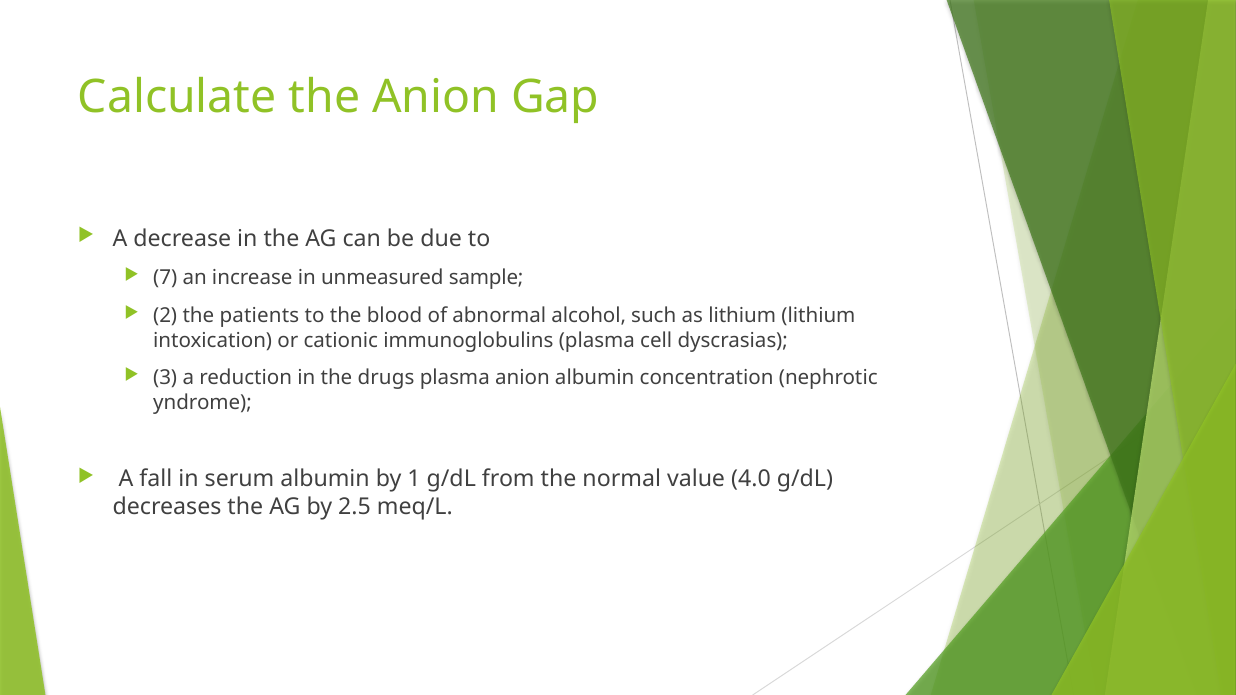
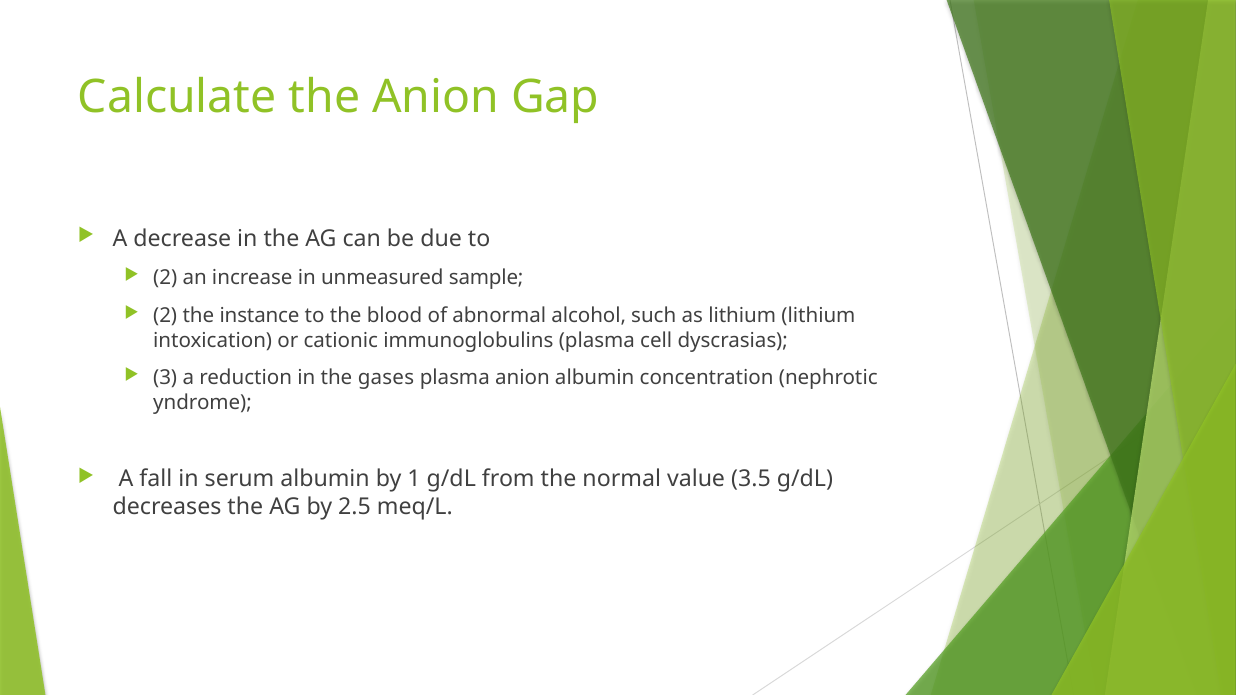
7 at (165, 278): 7 -> 2
patients: patients -> instance
drugs: drugs -> gases
4.0: 4.0 -> 3.5
